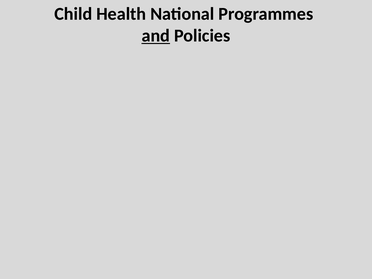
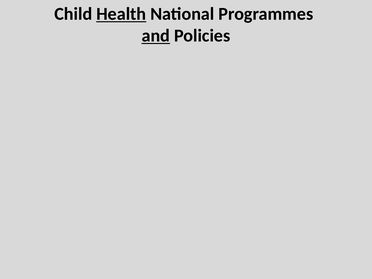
Health underline: none -> present
